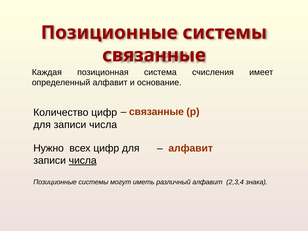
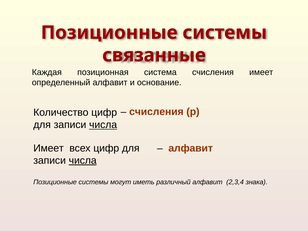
связанные at (156, 112): связанные -> счисления
числа at (103, 125) underline: none -> present
Нужно at (49, 148): Нужно -> Имеет
